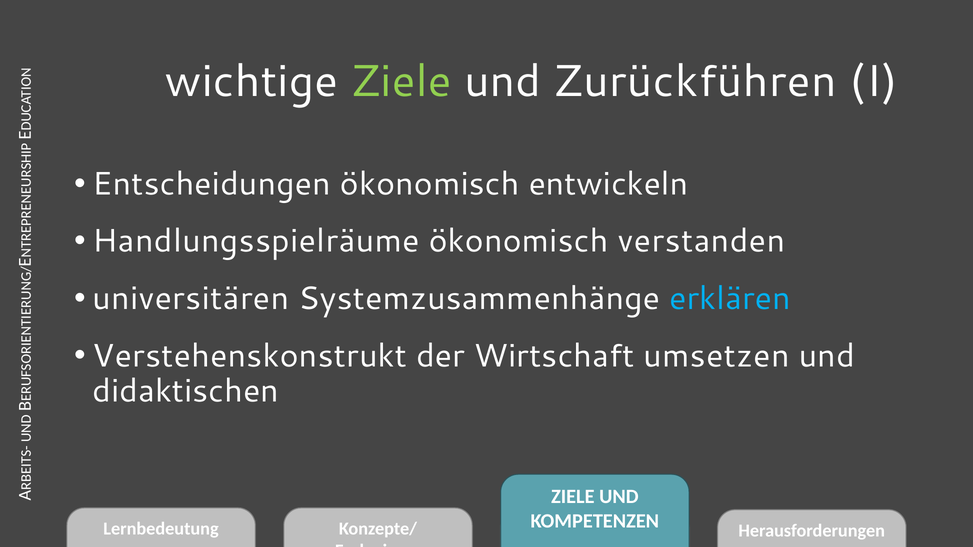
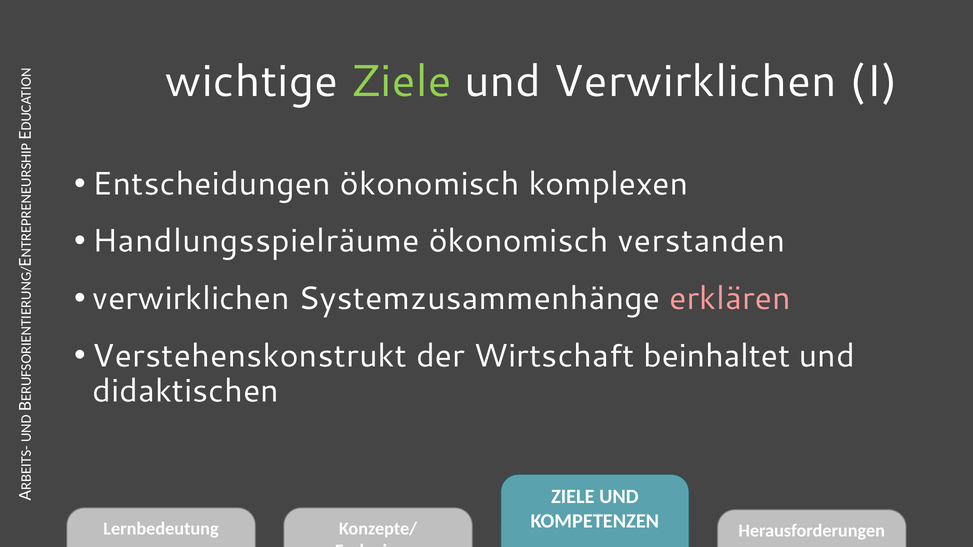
und Zurückführen: Zurückführen -> Verwirklichen
entwickeln: entwickeln -> komplexen
universitären at (191, 299): universitären -> verwirklichen
erklären colour: light blue -> pink
umsetzen: umsetzen -> beinhaltet
